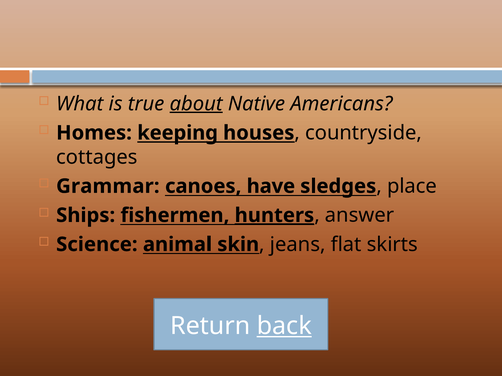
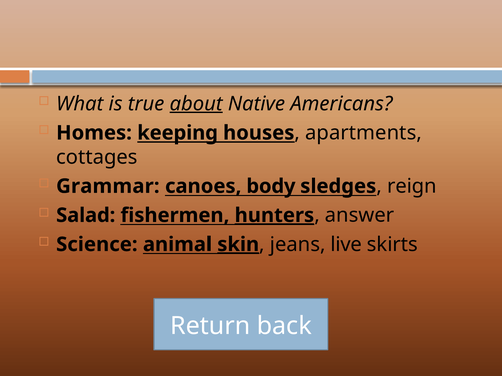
countryside: countryside -> apartments
have: have -> body
place: place -> reign
Ships: Ships -> Salad
skin underline: none -> present
flat: flat -> live
back underline: present -> none
